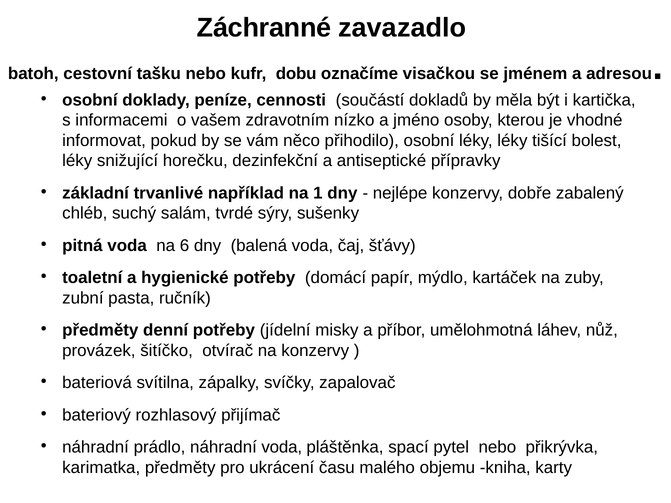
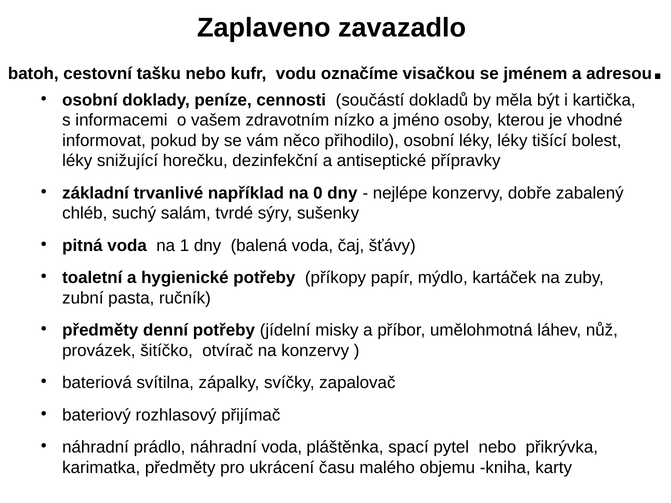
Záchranné: Záchranné -> Zaplaveno
dobu: dobu -> vodu
1: 1 -> 0
6: 6 -> 1
domácí: domácí -> příkopy
